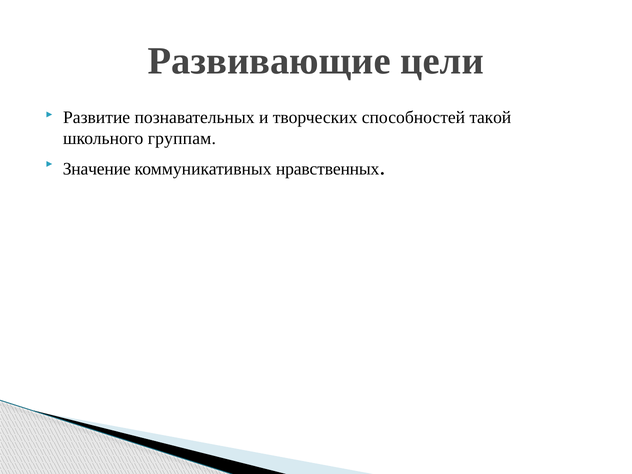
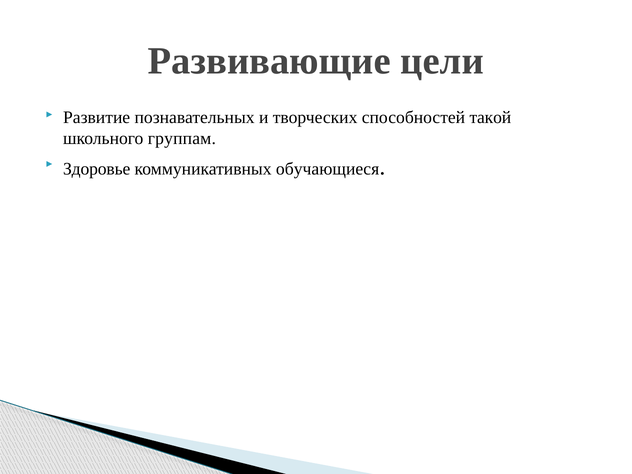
Значение: Значение -> Здоровье
нравственных: нравственных -> обучающиеся
